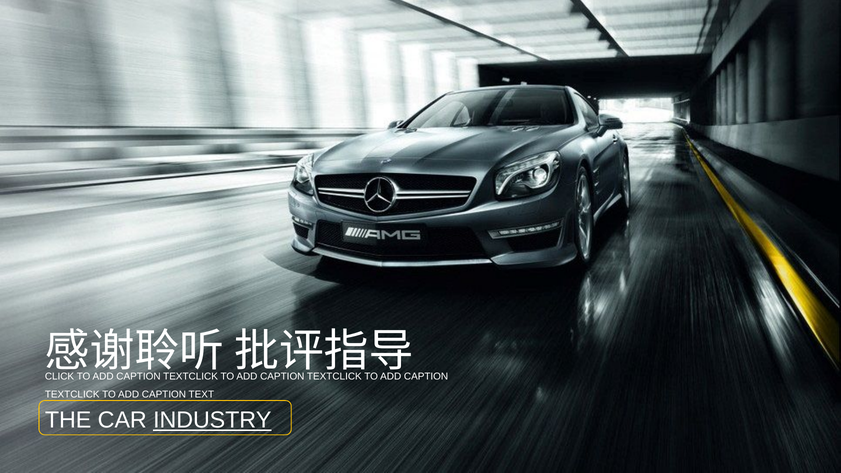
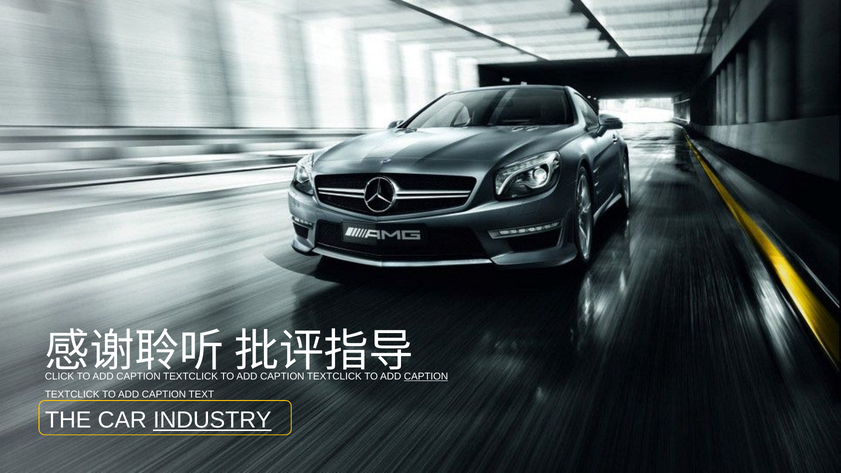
CAPTION at (426, 377) underline: none -> present
